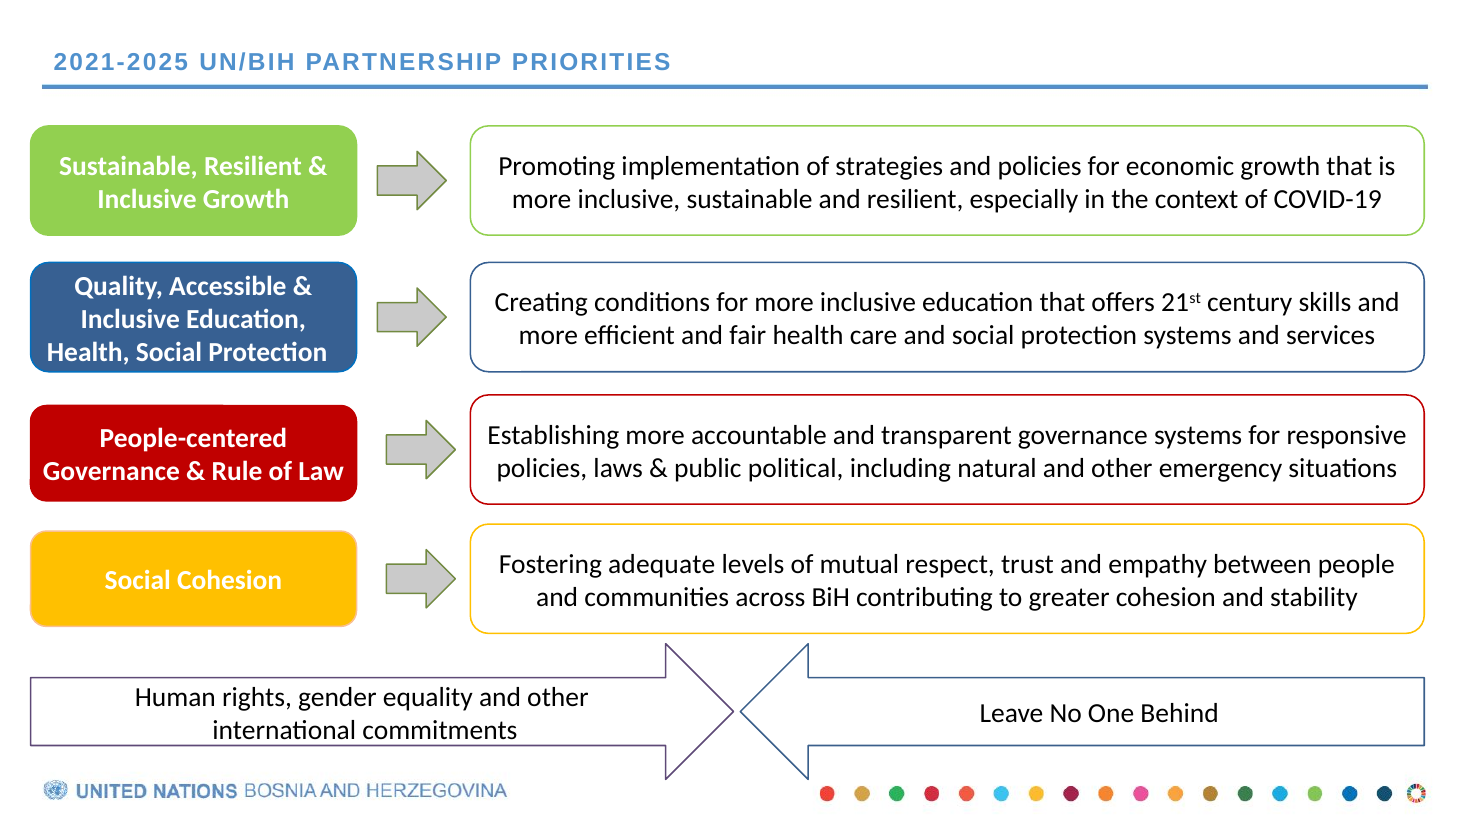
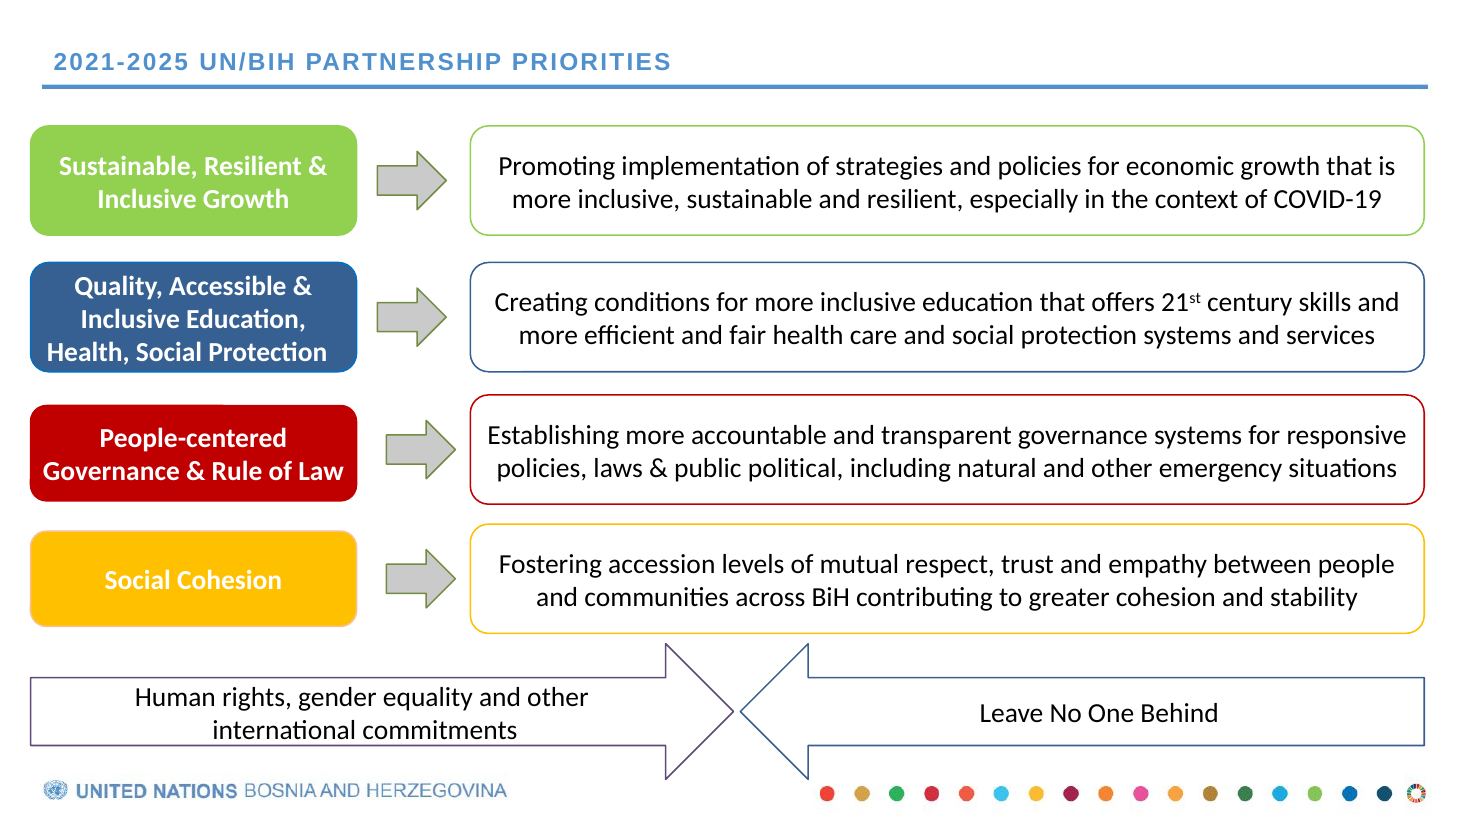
adequate: adequate -> accession
